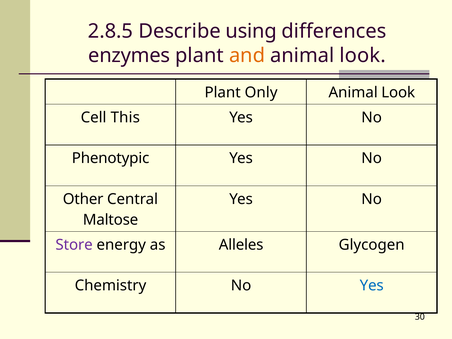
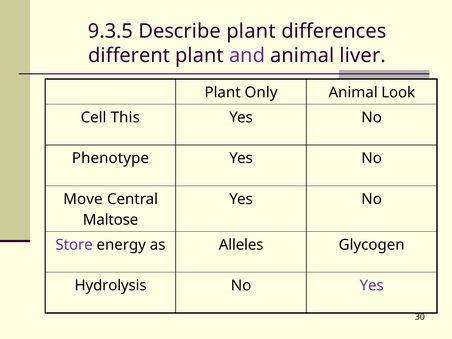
2.8.5: 2.8.5 -> 9.3.5
Describe using: using -> plant
enzymes: enzymes -> different
and colour: orange -> purple
look at (363, 55): look -> liver
Phenotypic: Phenotypic -> Phenotype
Other: Other -> Move
Chemistry: Chemistry -> Hydrolysis
Yes at (372, 286) colour: blue -> purple
